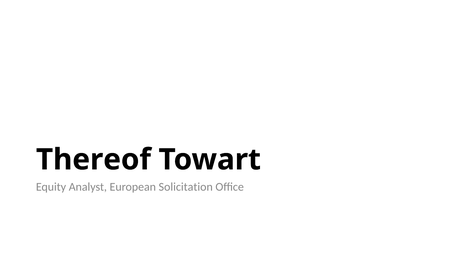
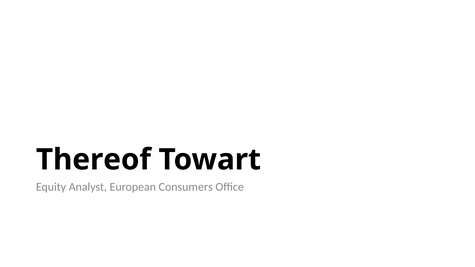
Solicitation: Solicitation -> Consumers
